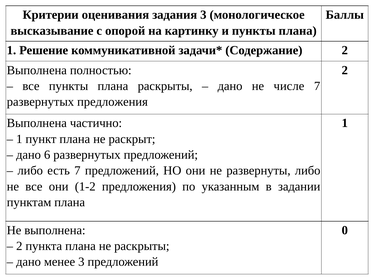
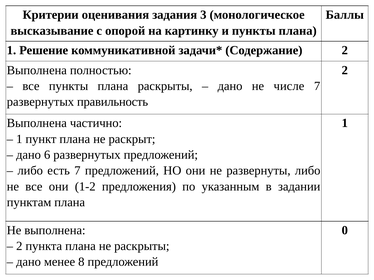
развернутых предложения: предложения -> правильность
менее 3: 3 -> 8
